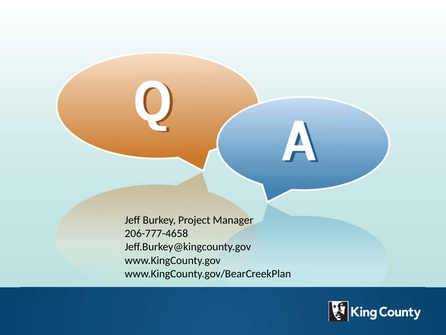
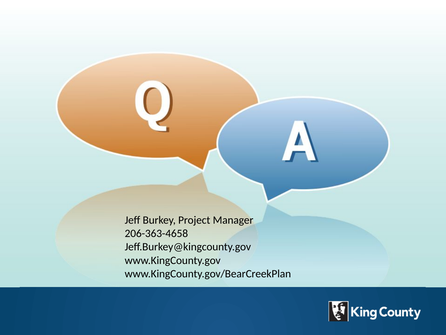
206-777-4658: 206-777-4658 -> 206-363-4658
